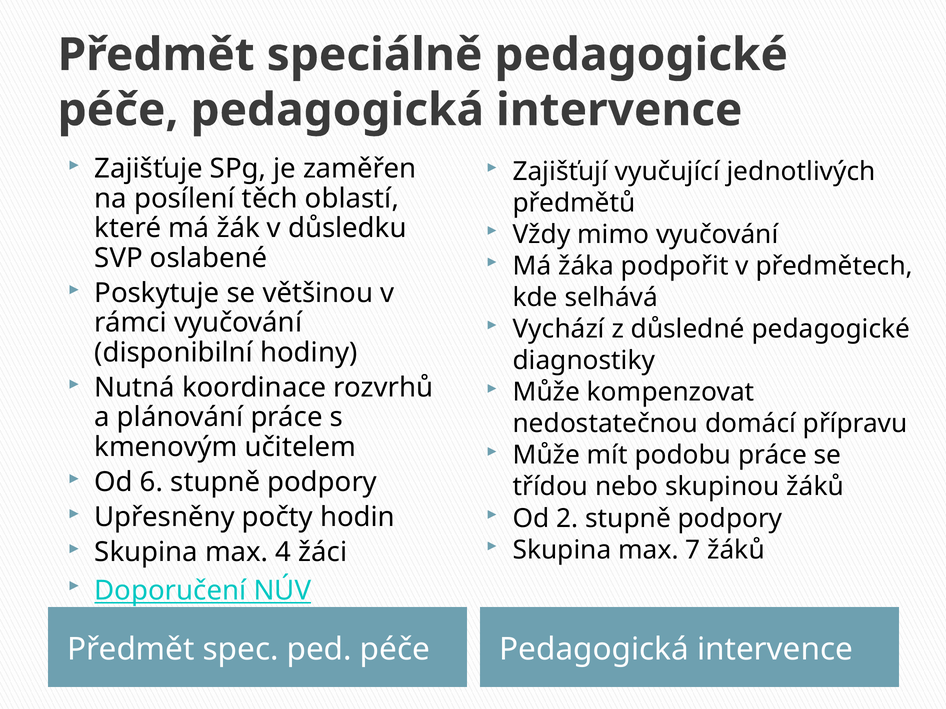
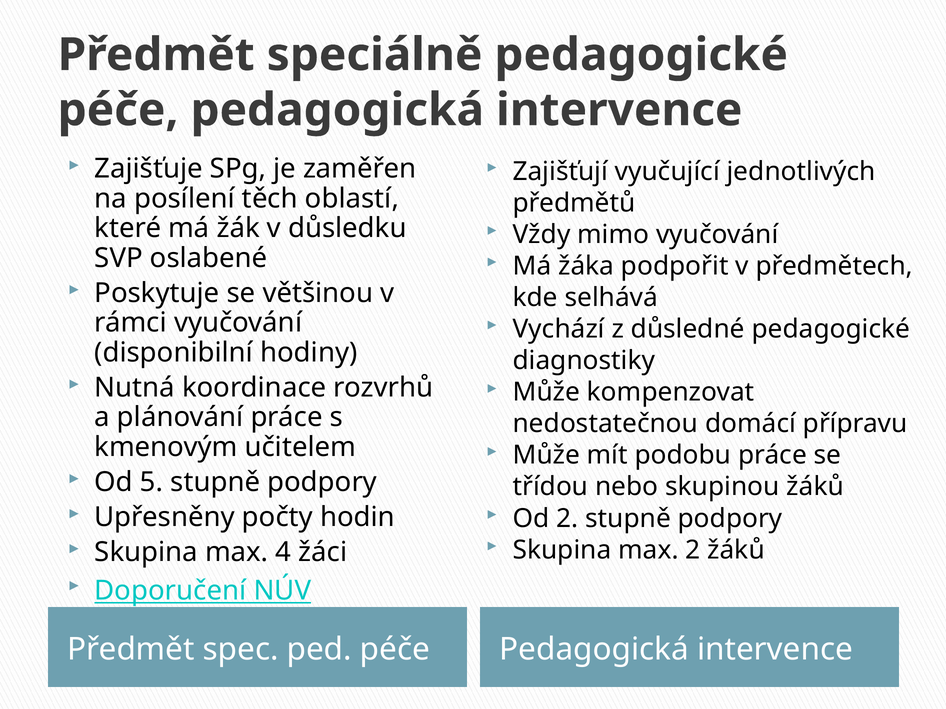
6: 6 -> 5
max 7: 7 -> 2
